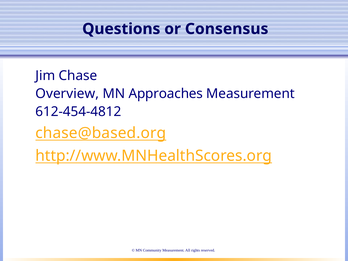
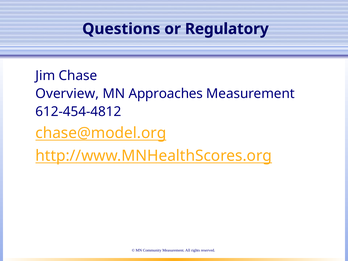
Consensus: Consensus -> Regulatory
chase@based.org: chase@based.org -> chase@model.org
